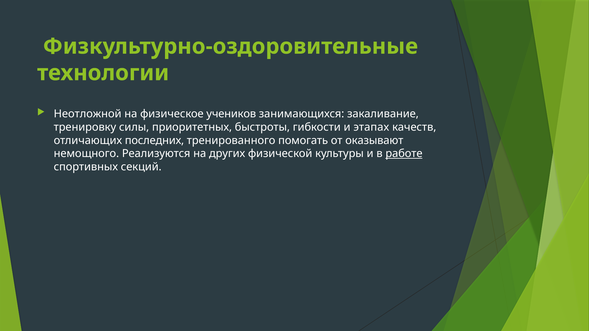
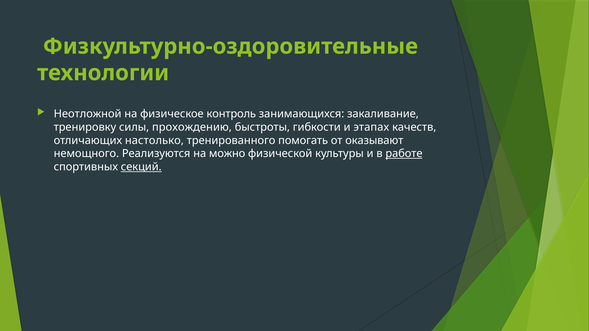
учеников: учеников -> контроль
приоритетных: приоритетных -> прохождению
последних: последних -> настолько
других: других -> можно
секций underline: none -> present
